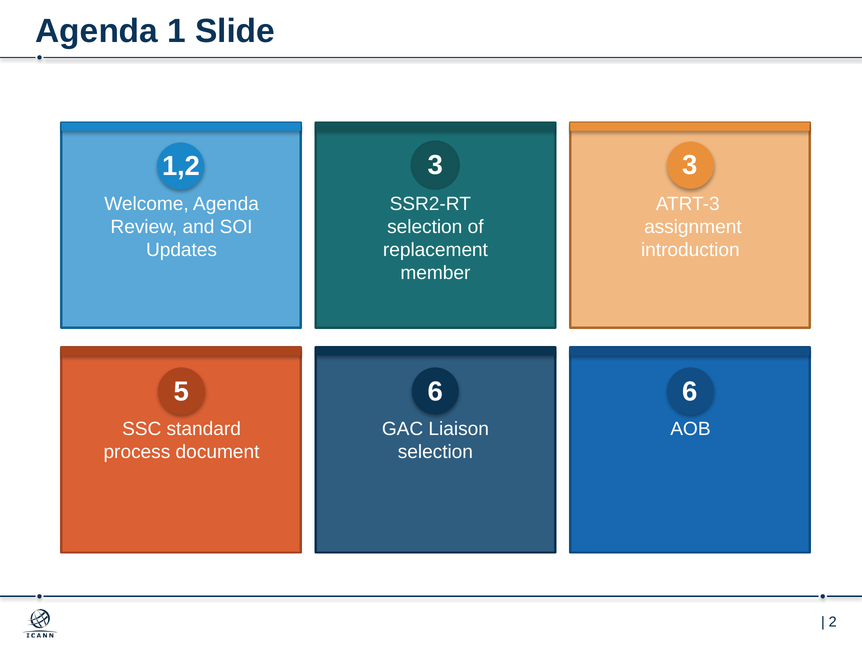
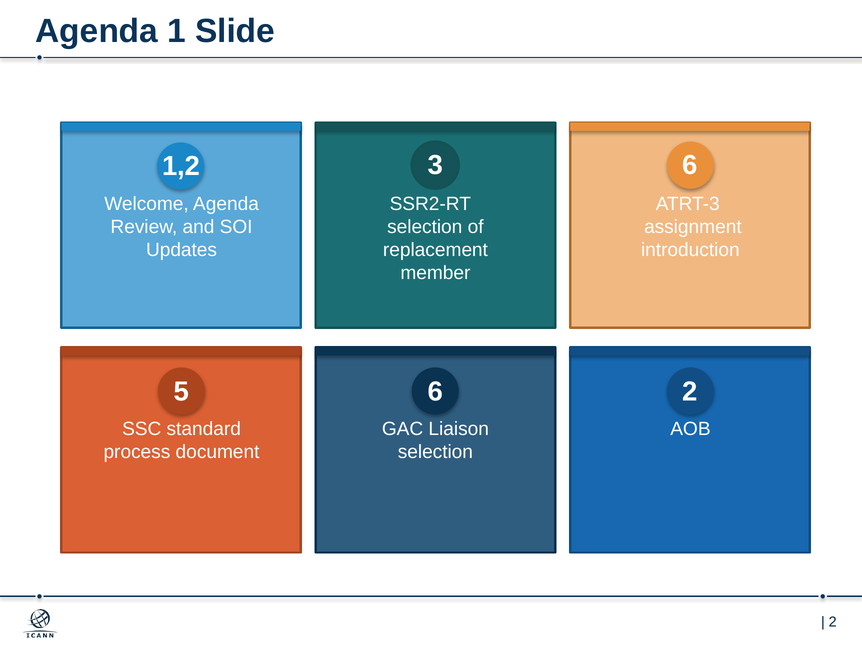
3 3: 3 -> 6
6 6: 6 -> 2
